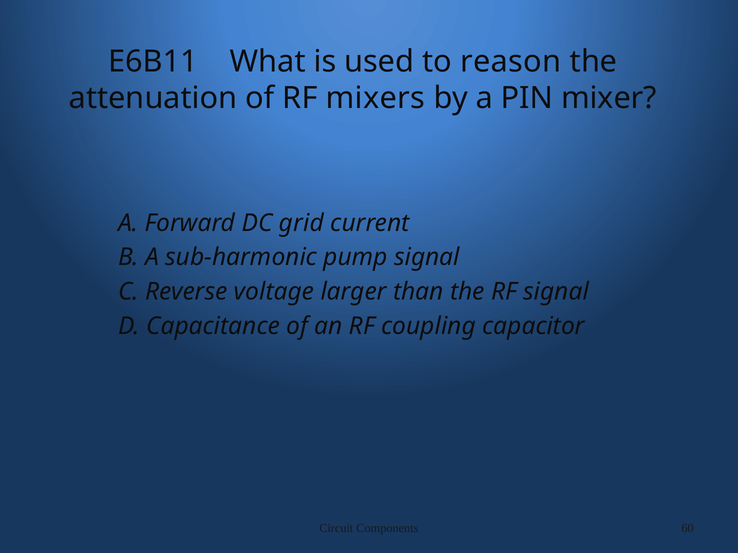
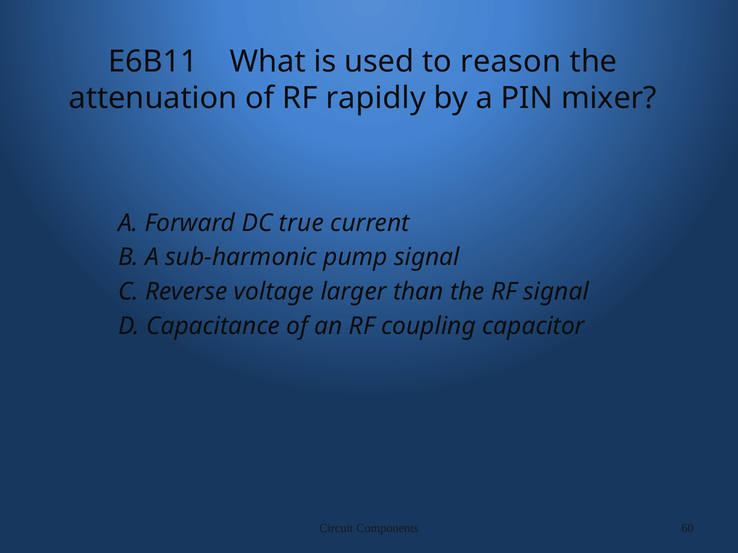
mixers: mixers -> rapidly
grid: grid -> true
